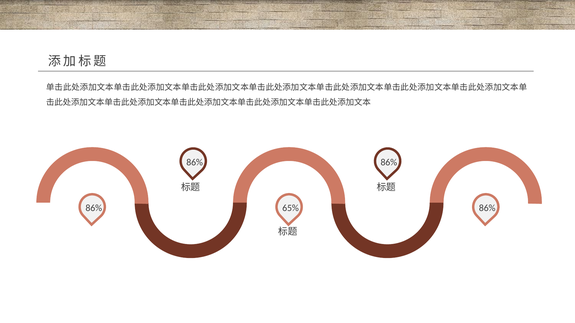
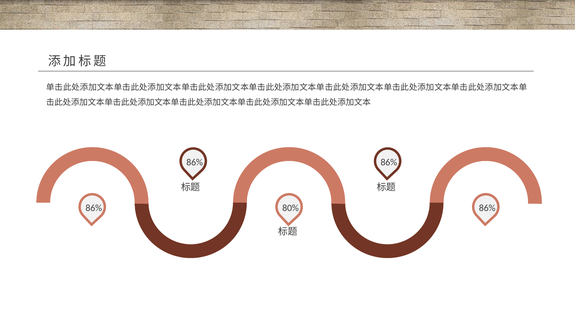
65%: 65% -> 80%
